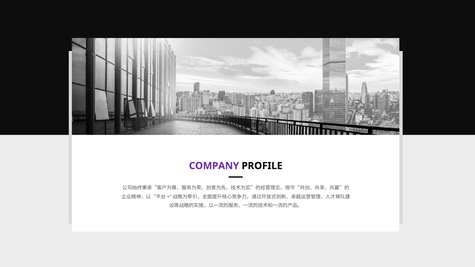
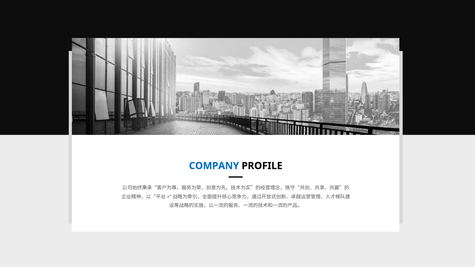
COMPANY colour: purple -> blue
